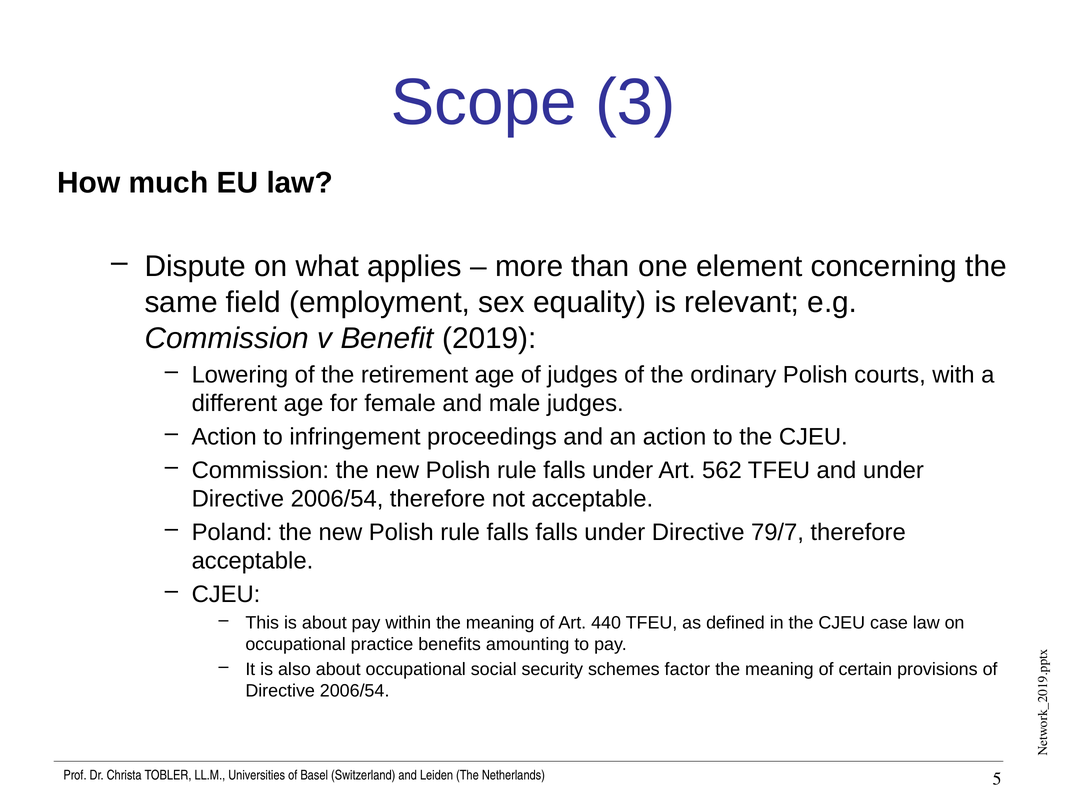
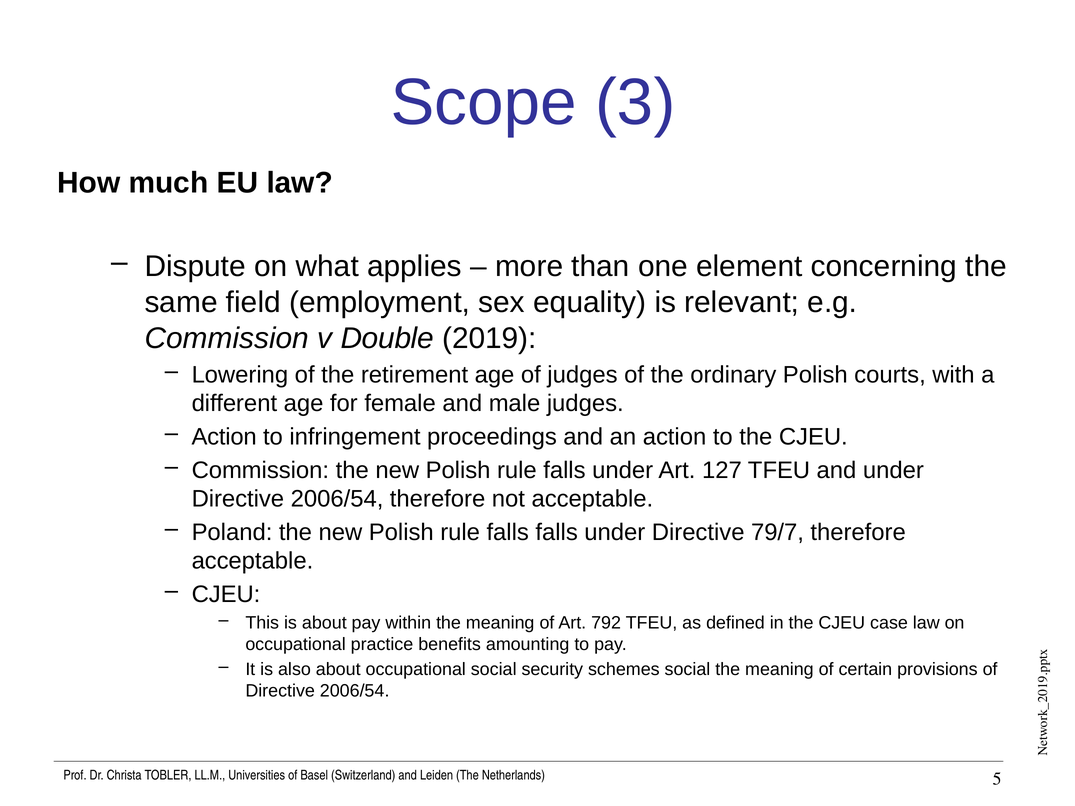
Benefit: Benefit -> Double
562: 562 -> 127
440: 440 -> 792
schemes factor: factor -> social
